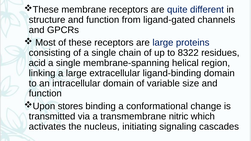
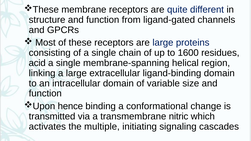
8322: 8322 -> 1600
stores: stores -> hence
nucleus: nucleus -> multiple
